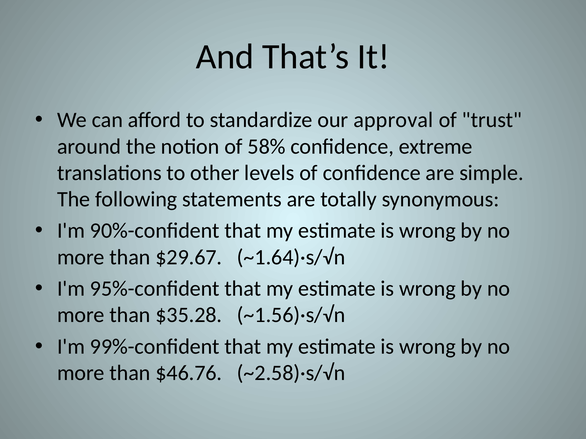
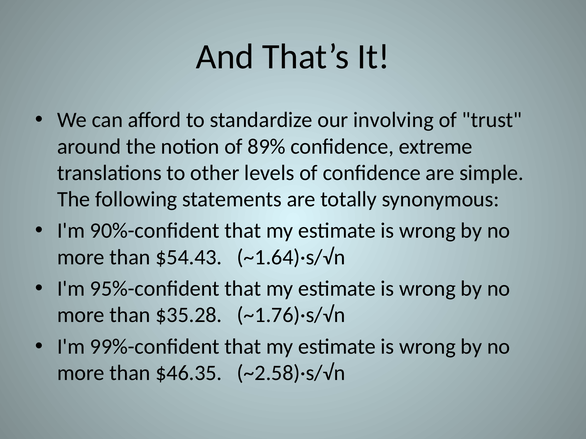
approval: approval -> involving
58%: 58% -> 89%
$29.67: $29.67 -> $54.43
~1.56)·s/√n: ~1.56)·s/√n -> ~1.76)·s/√n
$46.76: $46.76 -> $46.35
